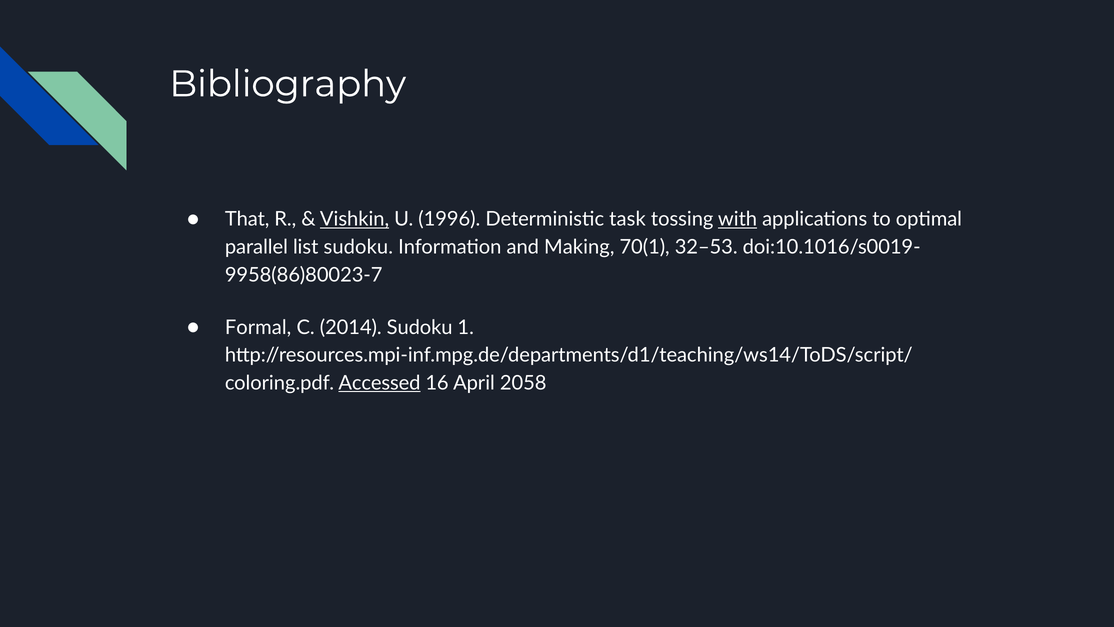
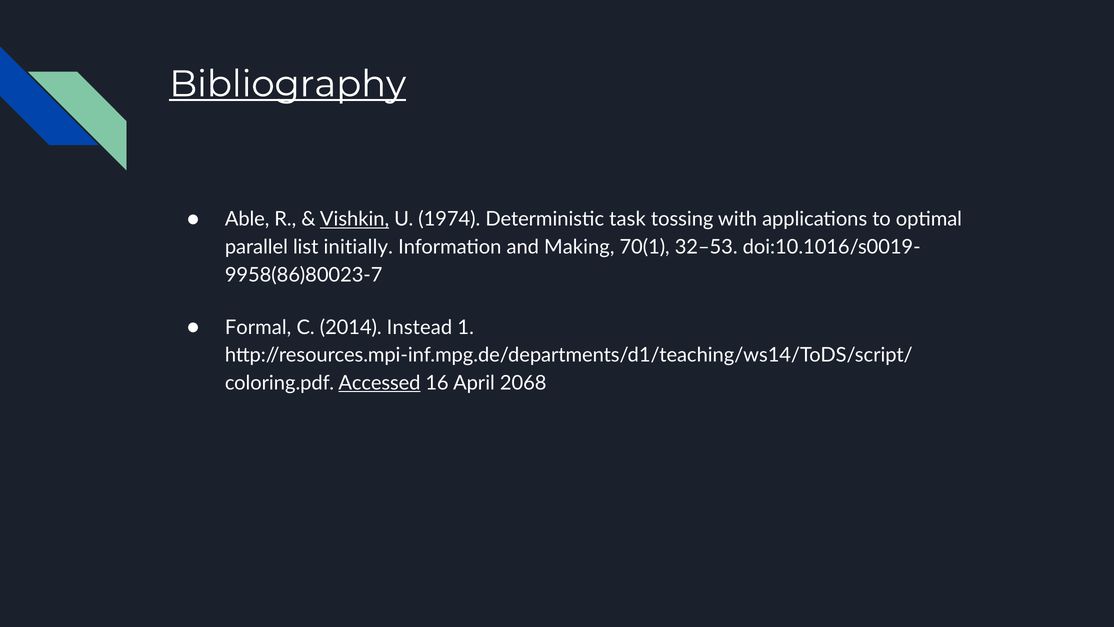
Bibliography underline: none -> present
That: That -> Able
1996: 1996 -> 1974
with underline: present -> none
list sudoku: sudoku -> initially
2014 Sudoku: Sudoku -> Instead
2058: 2058 -> 2068
